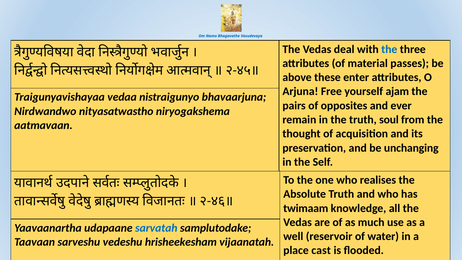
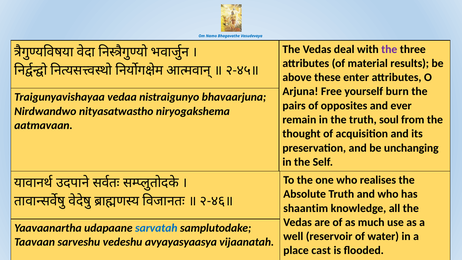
the at (389, 49) colour: blue -> purple
passes: passes -> results
ajam: ajam -> burn
twimaam: twimaam -> shaantim
hrisheekesham: hrisheekesham -> avyayasyaasya
